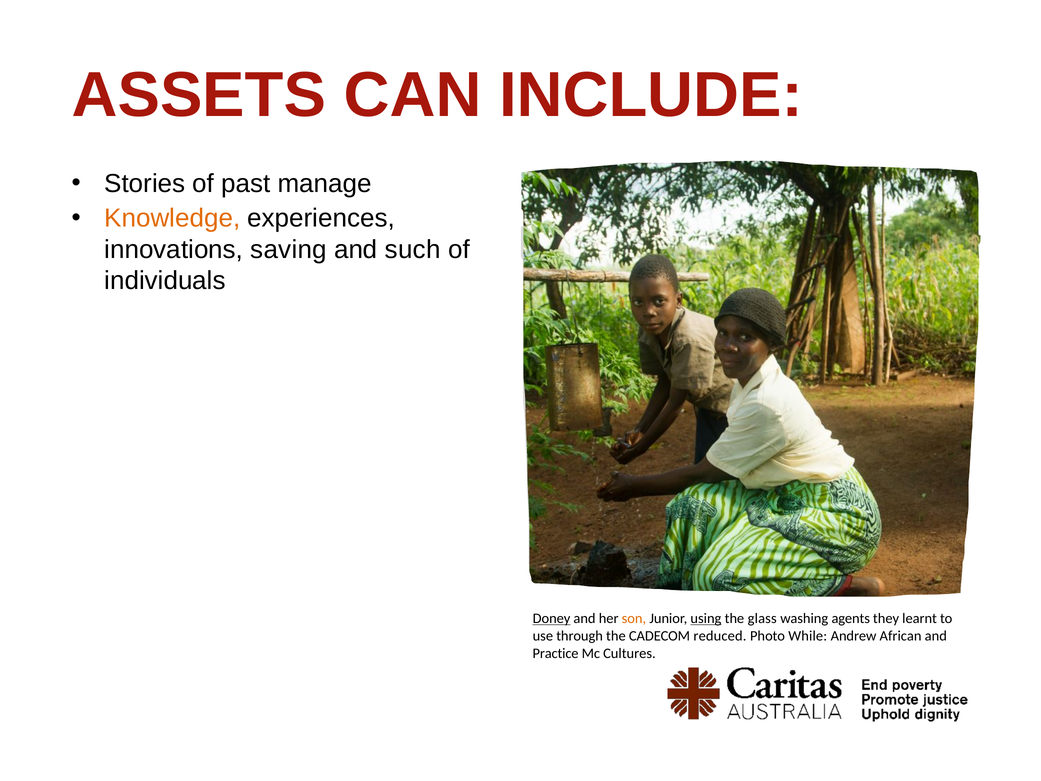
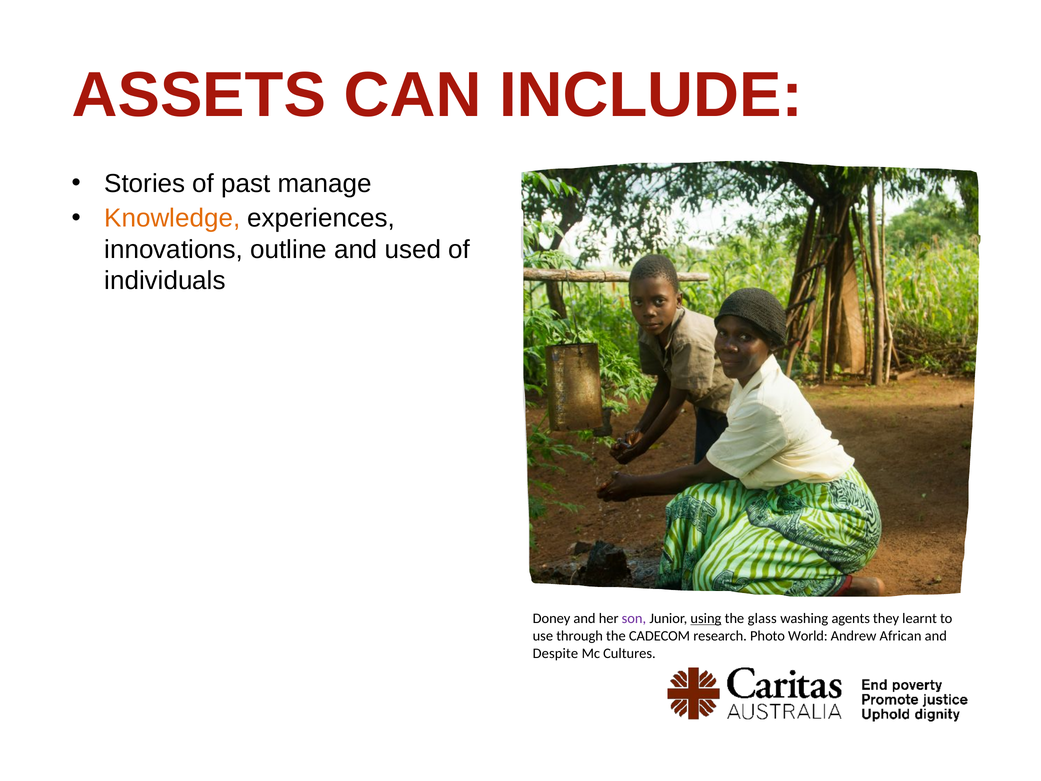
saving: saving -> outline
such: such -> used
Doney underline: present -> none
son colour: orange -> purple
reduced: reduced -> research
While: While -> World
Practice: Practice -> Despite
